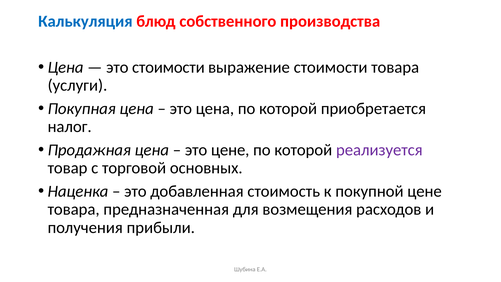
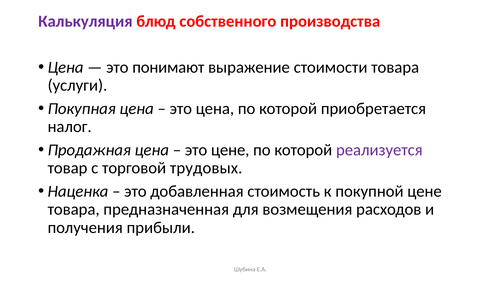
Калькуляция colour: blue -> purple
это стоимости: стоимости -> понимают
основных: основных -> трудовых
